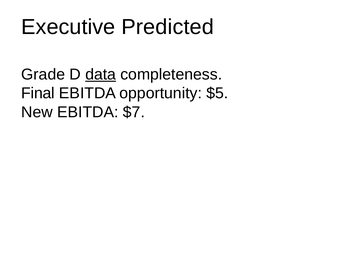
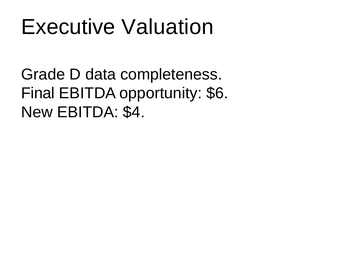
Predicted: Predicted -> Valuation
data underline: present -> none
$5: $5 -> $6
$7: $7 -> $4
